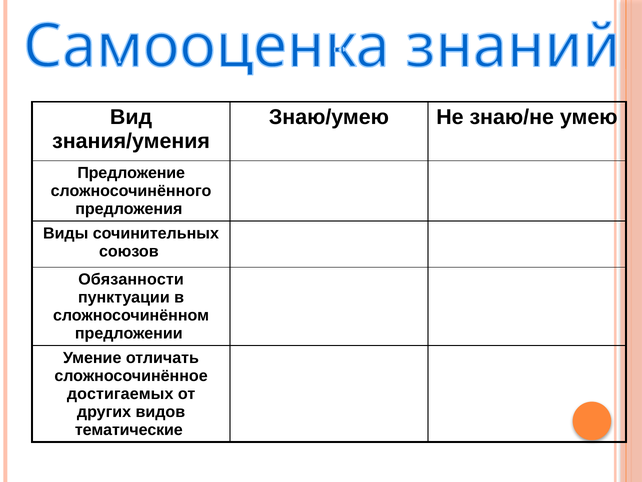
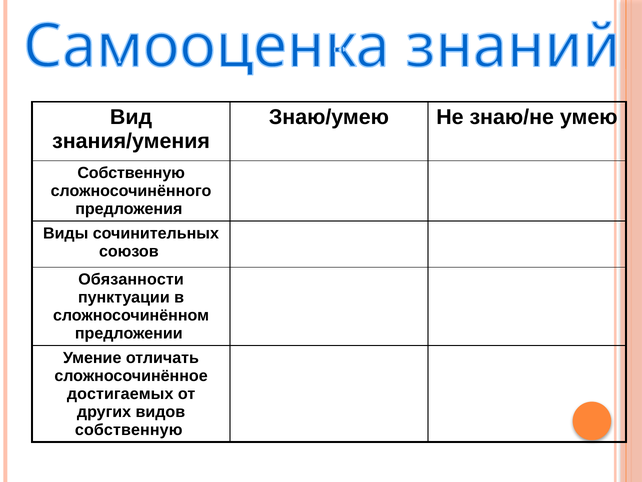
Предложение at (131, 173): Предложение -> Собственную
тематические at (129, 430): тематические -> собственную
